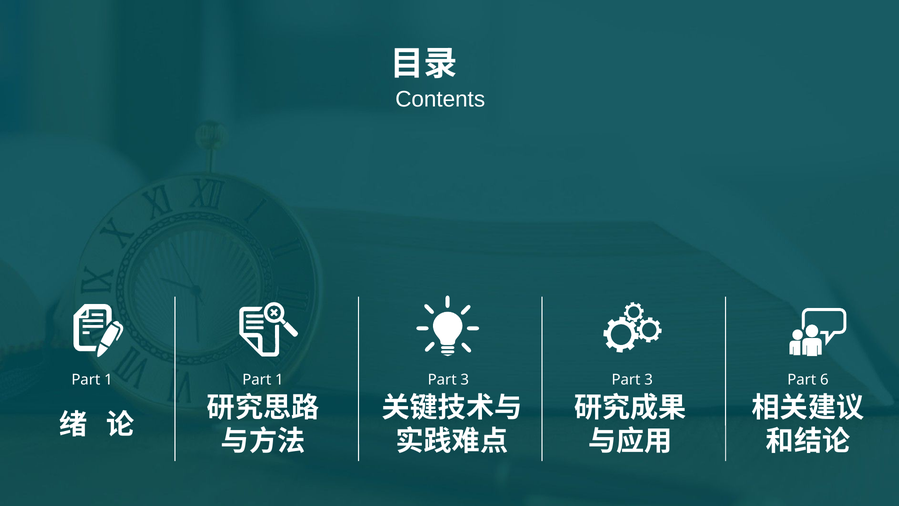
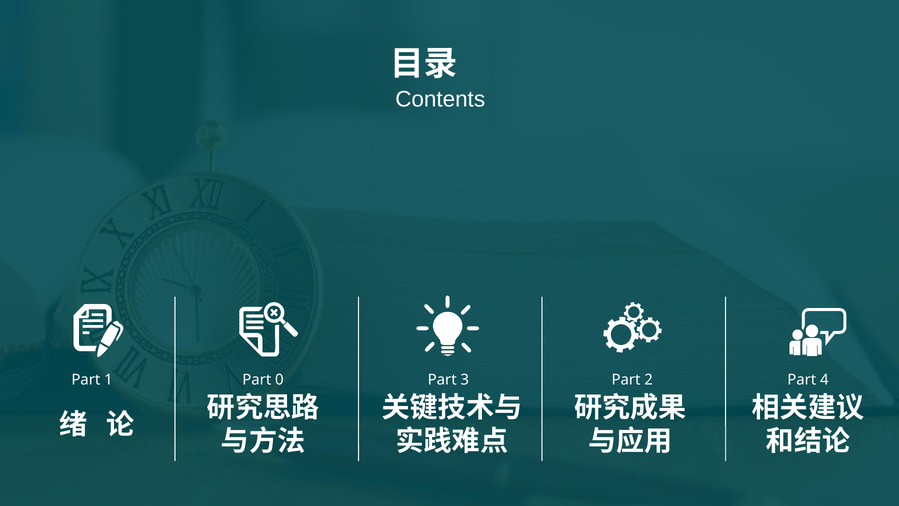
1 Part 1: 1 -> 0
3 Part 3: 3 -> 2
6: 6 -> 4
